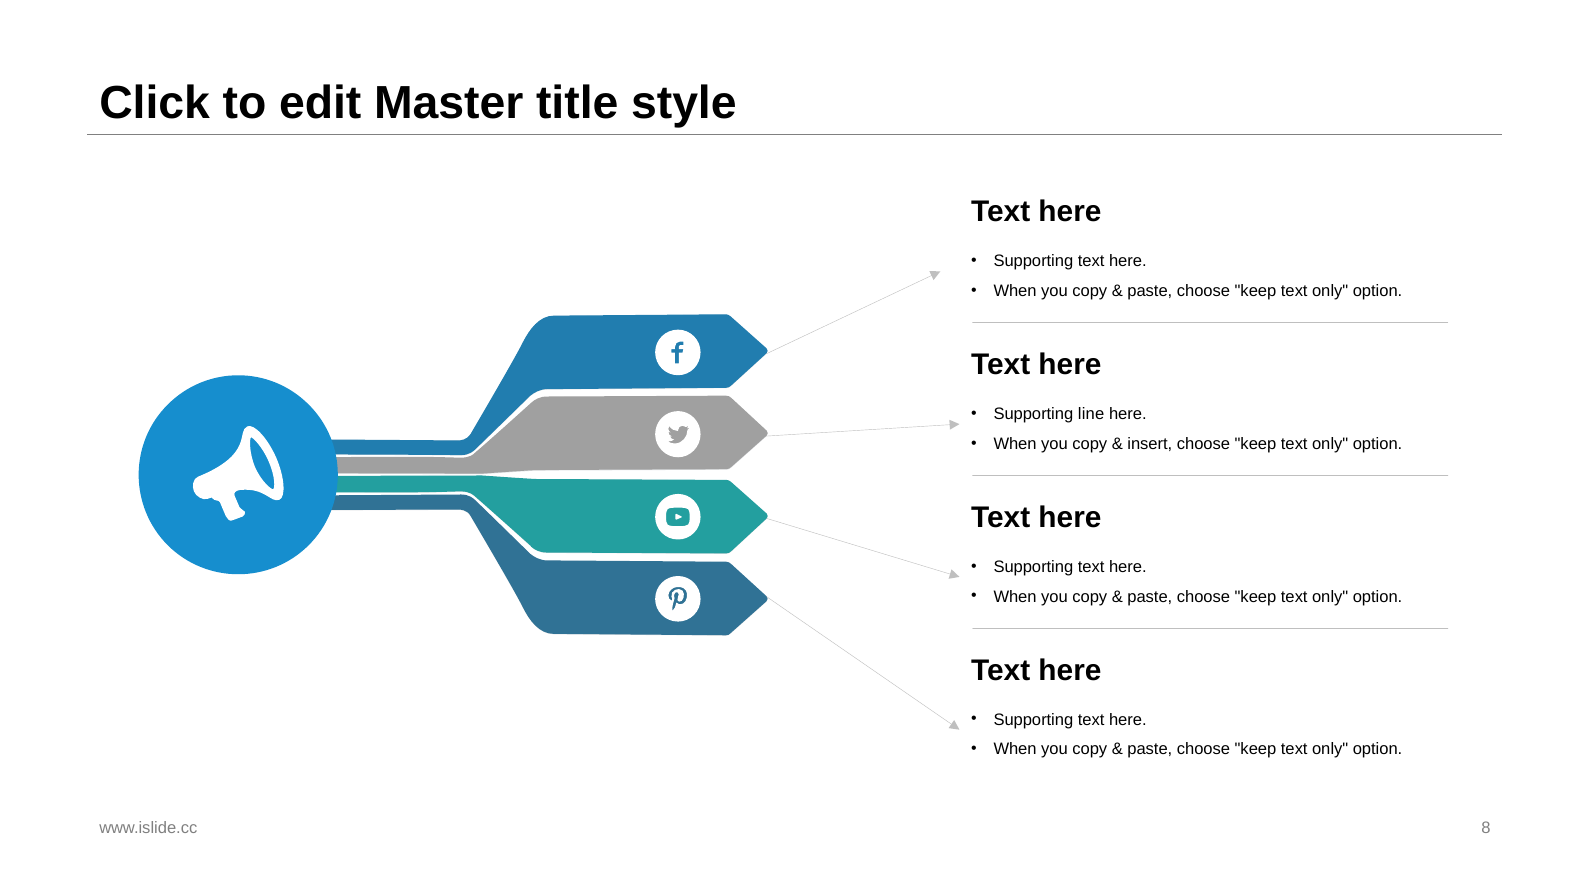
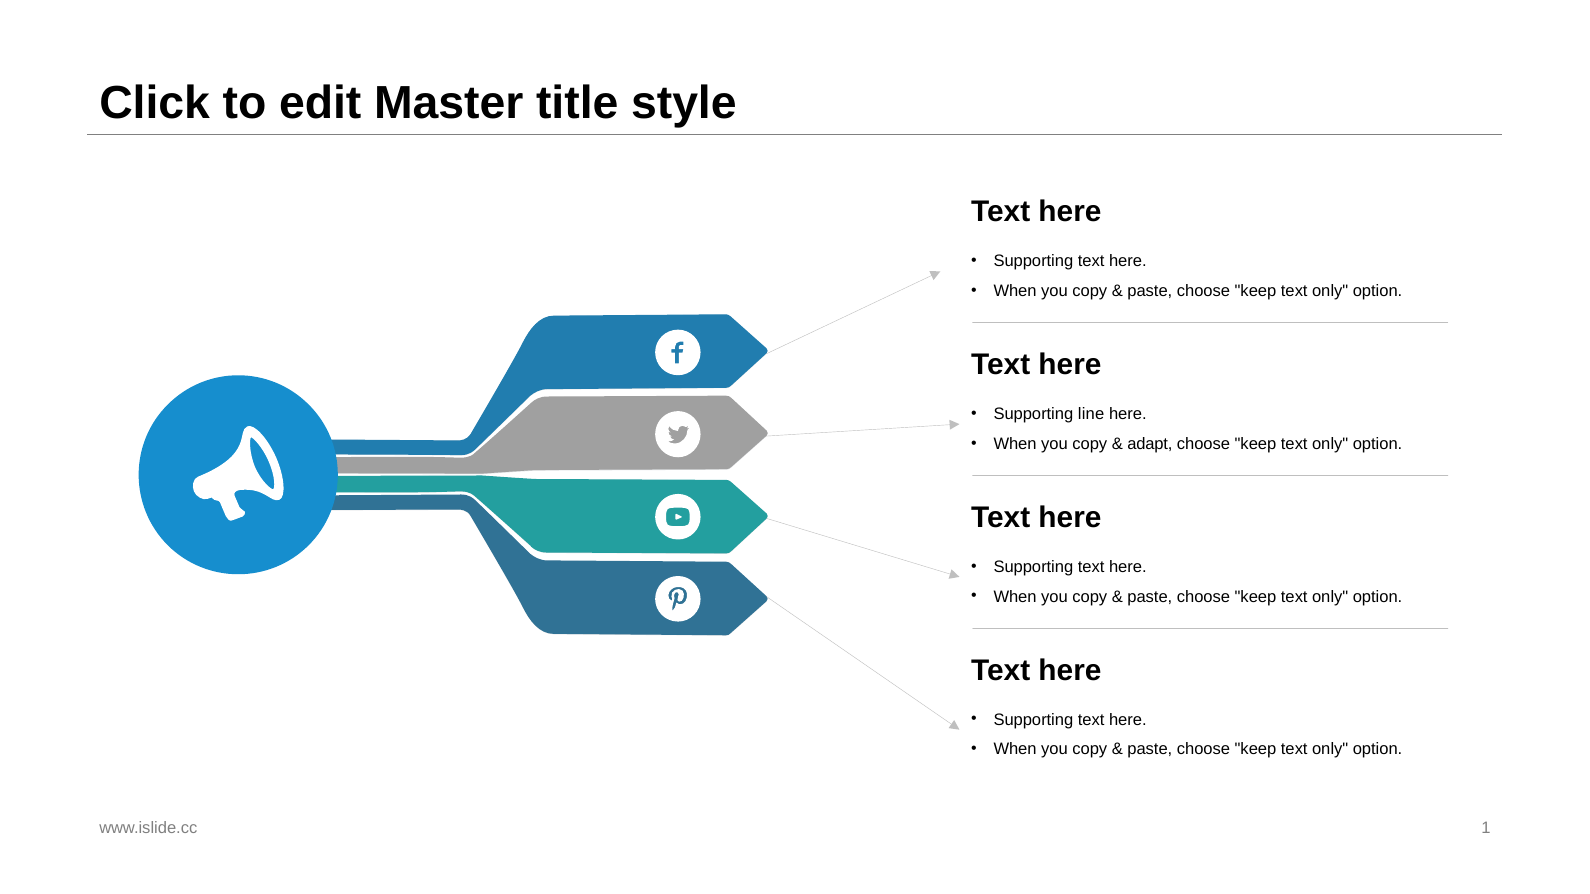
insert: insert -> adapt
8: 8 -> 1
